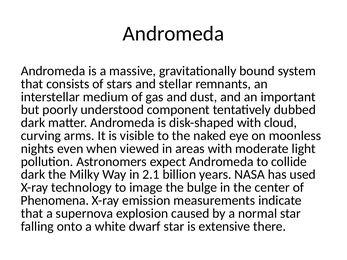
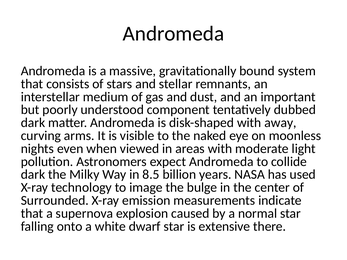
cloud: cloud -> away
2.1: 2.1 -> 8.5
Phenomena: Phenomena -> Surrounded
